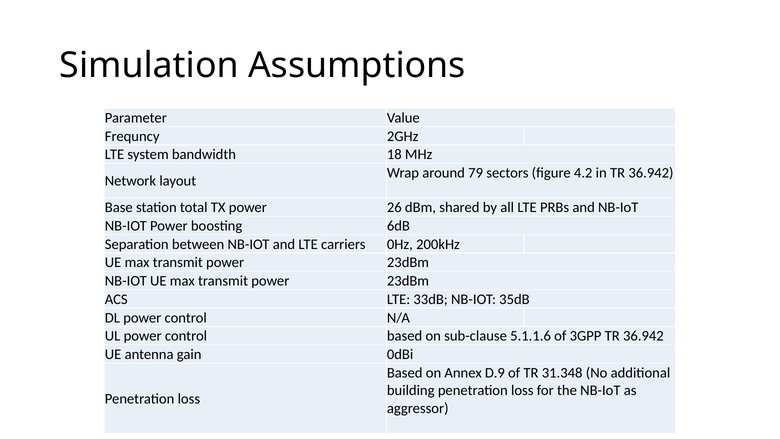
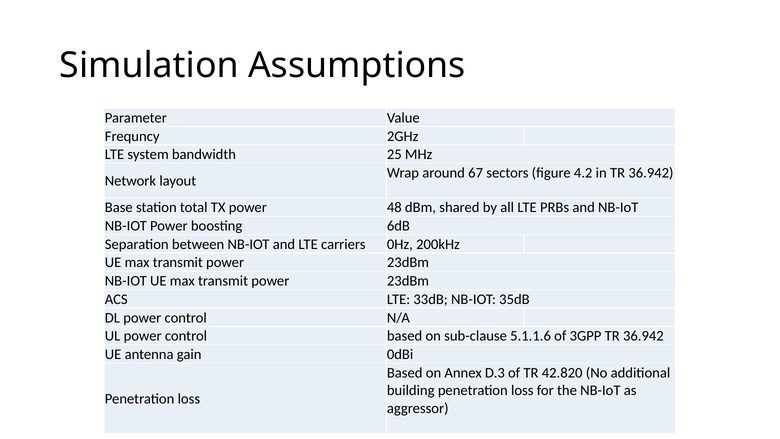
18: 18 -> 25
79: 79 -> 67
26: 26 -> 48
D.9: D.9 -> D.3
31.348: 31.348 -> 42.820
